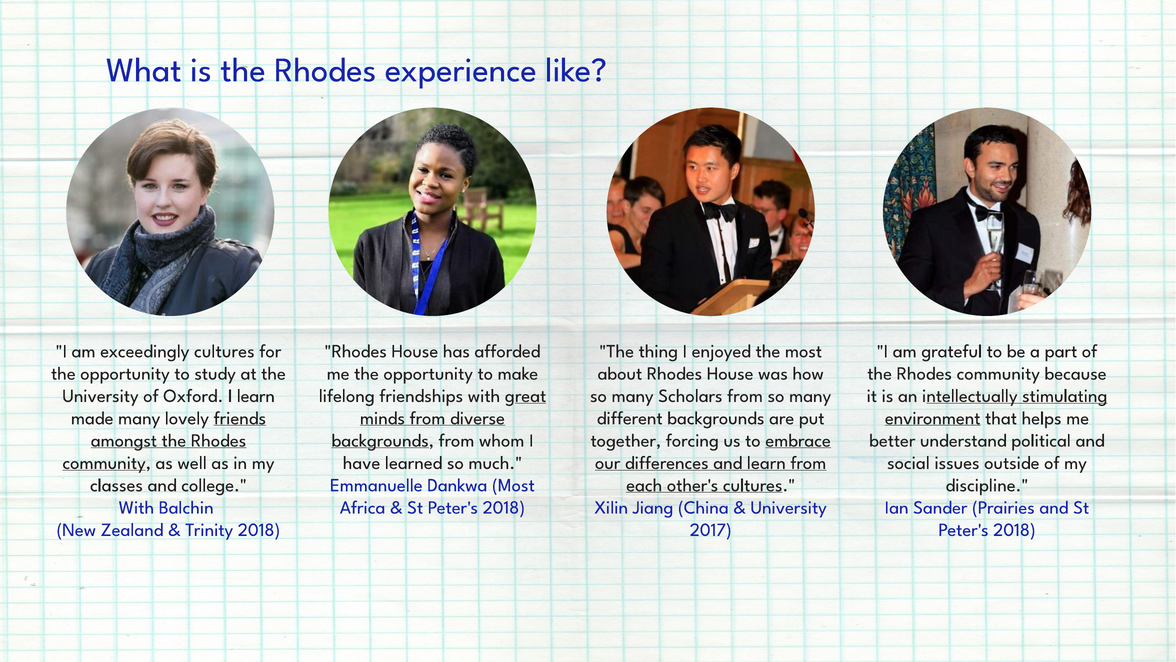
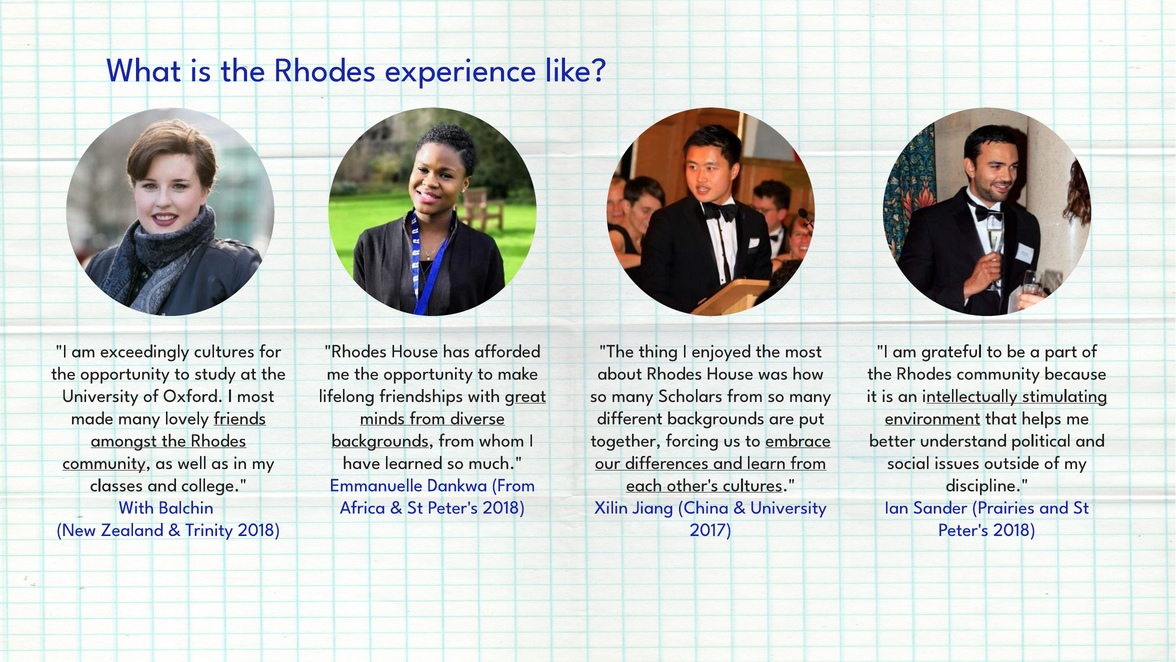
I learn: learn -> most
Dankwa Most: Most -> From
